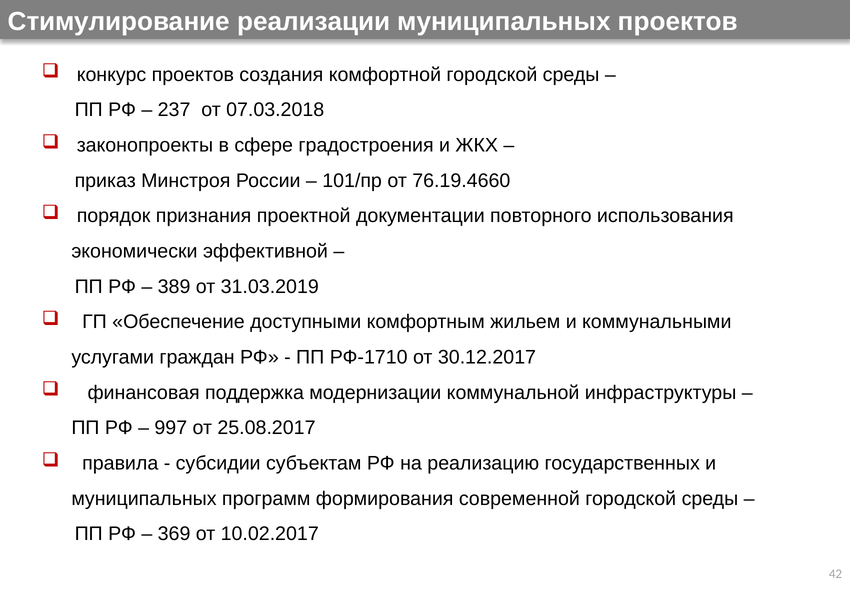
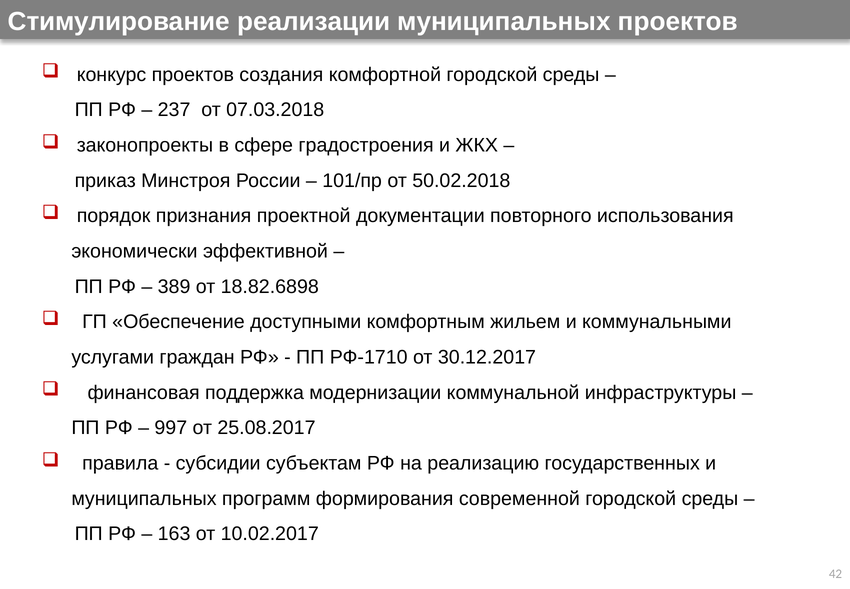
76.19.4660: 76.19.4660 -> 50.02.2018
31.03.2019: 31.03.2019 -> 18.82.6898
369: 369 -> 163
